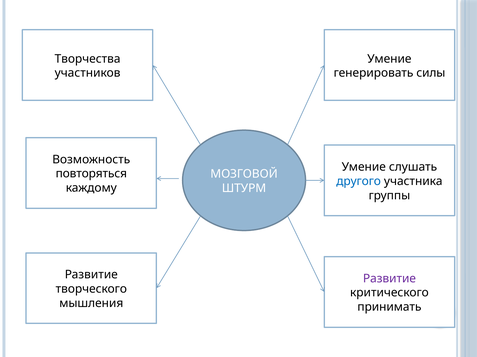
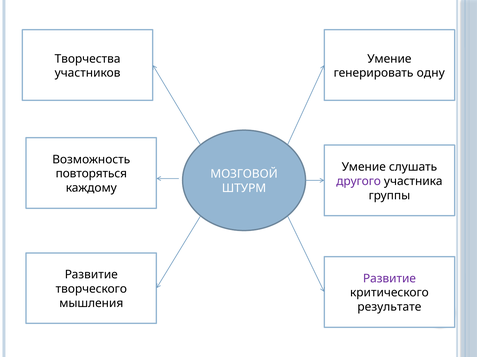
силы: силы -> одну
другого colour: blue -> purple
принимать: принимать -> результате
